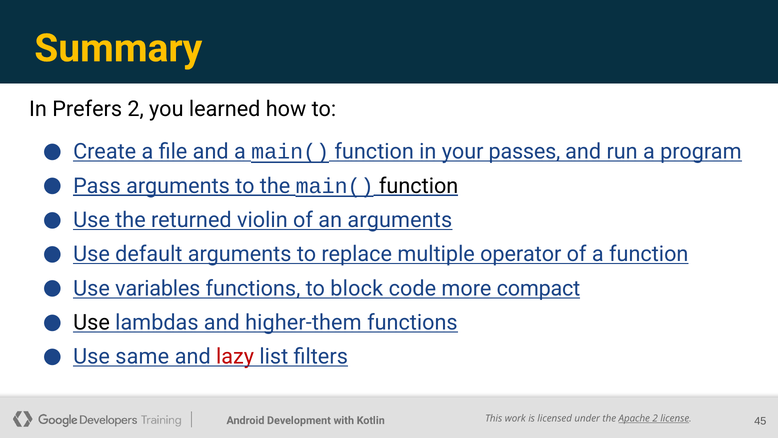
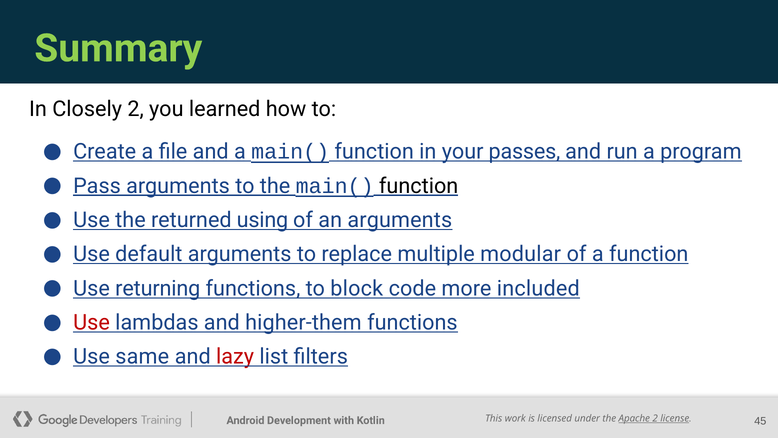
Summary colour: yellow -> light green
Prefers: Prefers -> Closely
violin: violin -> using
operator: operator -> modular
variables: variables -> returning
compact: compact -> included
Use at (92, 322) colour: black -> red
